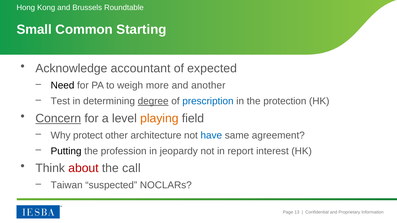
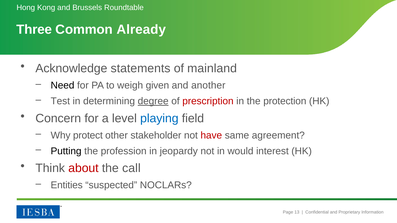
Small: Small -> Three
Starting: Starting -> Already
accountant: accountant -> statements
expected: expected -> mainland
more: more -> given
prescription colour: blue -> red
Concern underline: present -> none
playing colour: orange -> blue
architecture: architecture -> stakeholder
have colour: blue -> red
report: report -> would
Taiwan: Taiwan -> Entities
